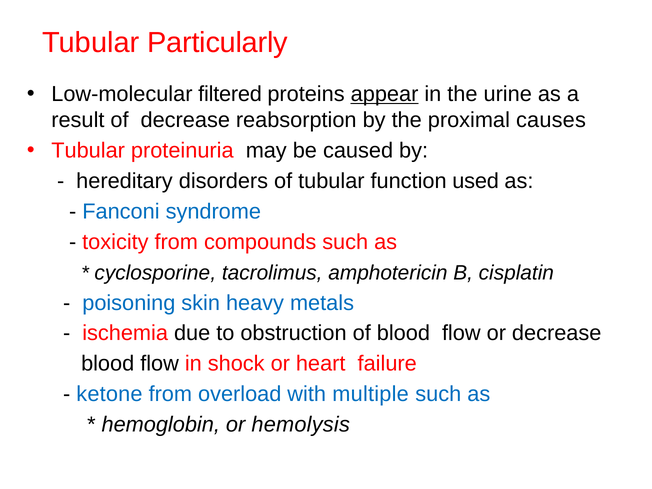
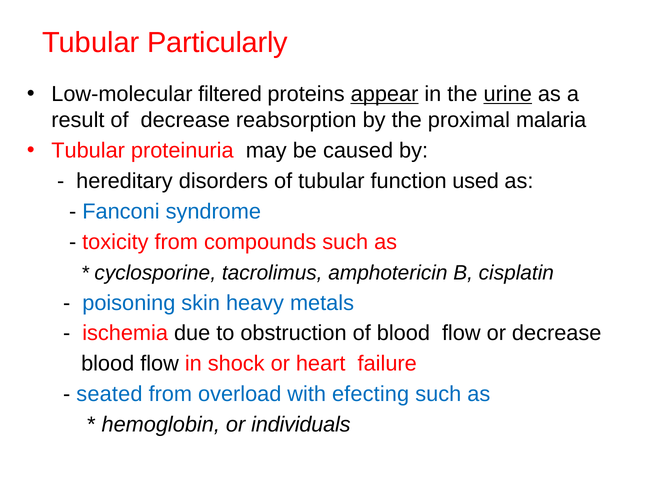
urine underline: none -> present
causes: causes -> malaria
ketone: ketone -> seated
multiple: multiple -> efecting
hemolysis: hemolysis -> individuals
